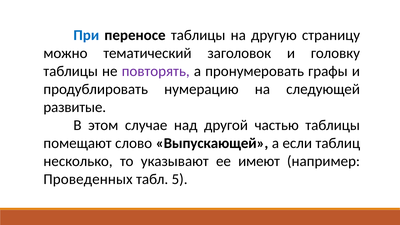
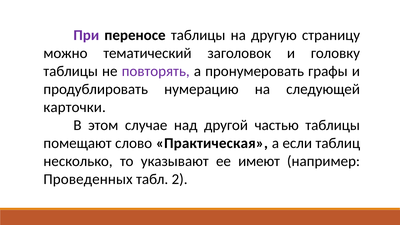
При colour: blue -> purple
развитые: развитые -> карточки
Выпускающей: Выпускающей -> Практическая
5: 5 -> 2
